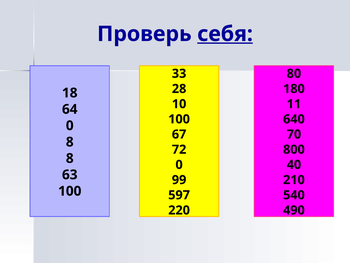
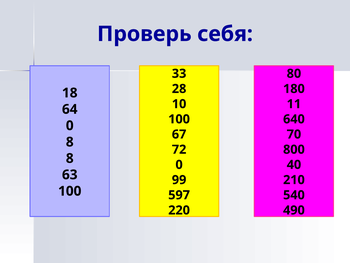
себя underline: present -> none
